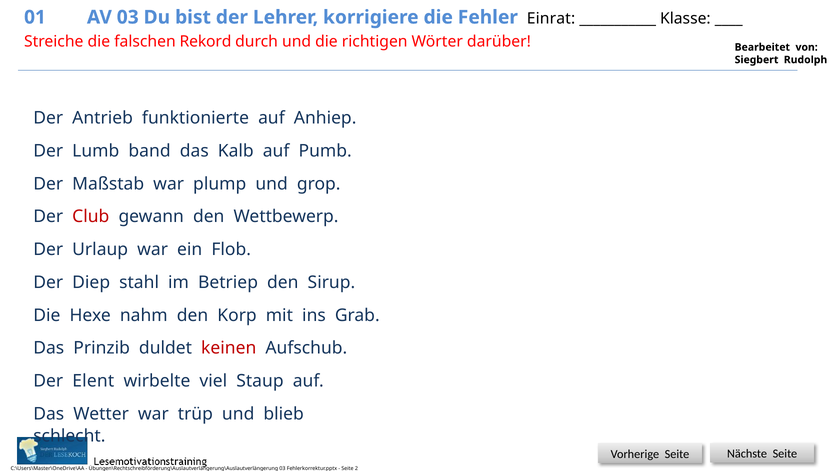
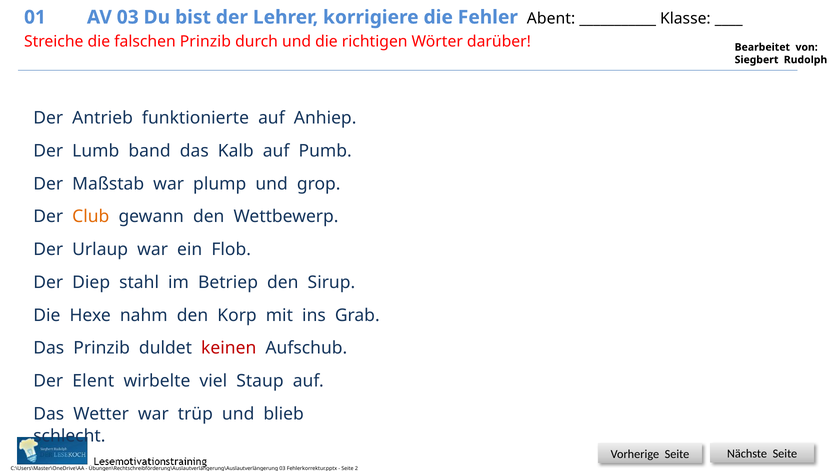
Einrat: Einrat -> Abent
falschen Rekord: Rekord -> Prinzib
Club colour: red -> orange
